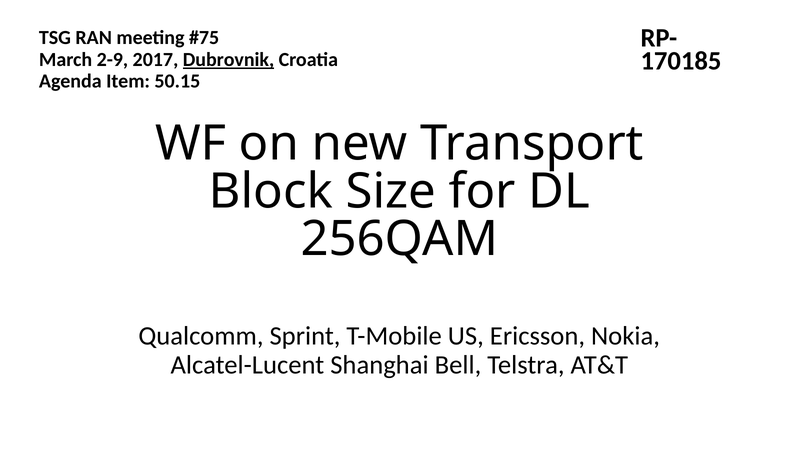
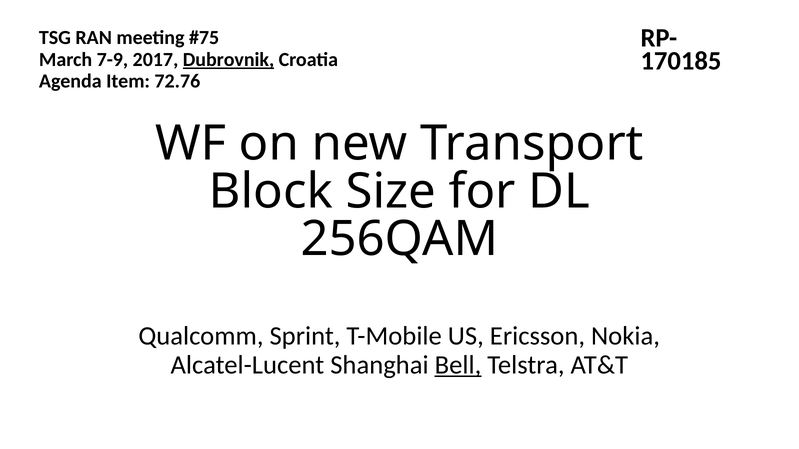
2-9: 2-9 -> 7-9
50.15: 50.15 -> 72.76
Bell underline: none -> present
